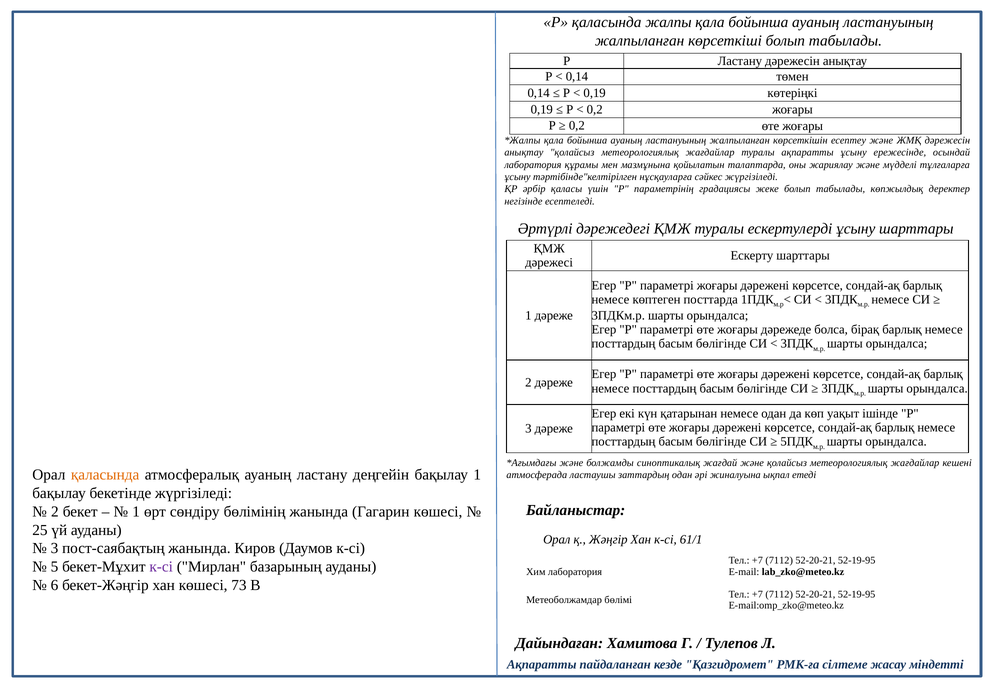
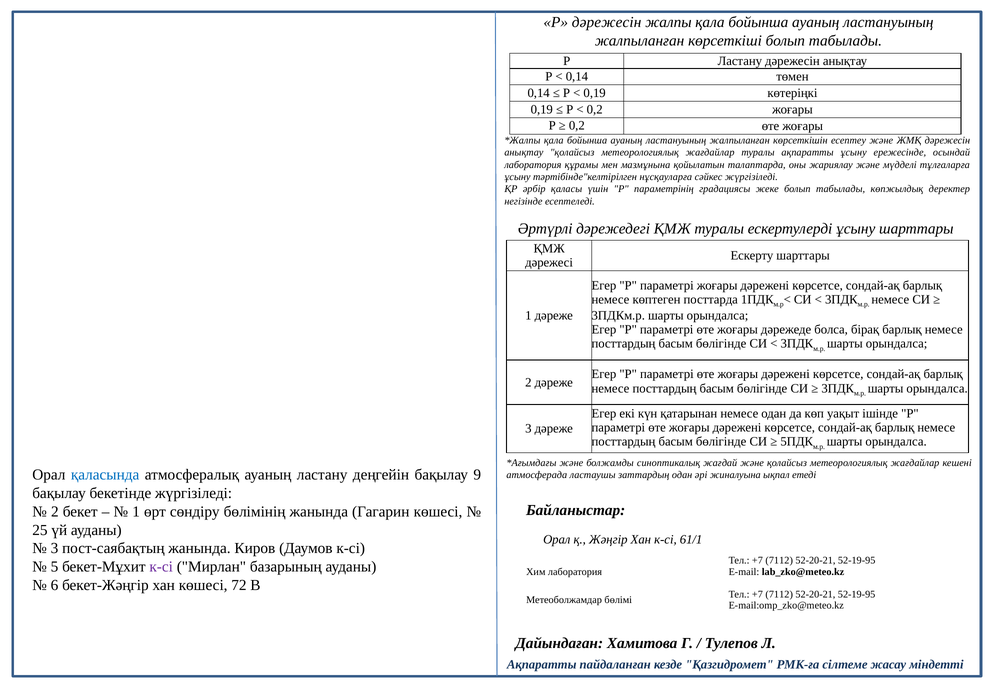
Р қаласында: қаласында -> дәрежесін
қаласында at (105, 475) colour: orange -> blue
бақылау 1: 1 -> 9
73: 73 -> 72
